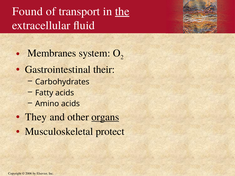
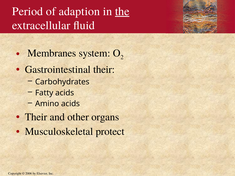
Found: Found -> Period
transport: transport -> adaption
They at (36, 117): They -> Their
organs underline: present -> none
